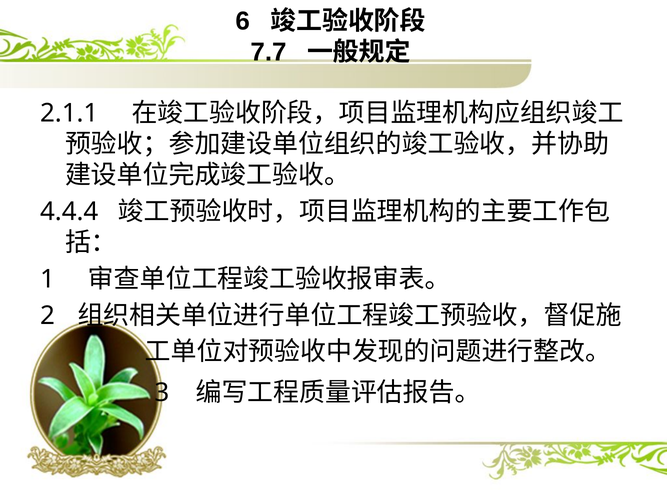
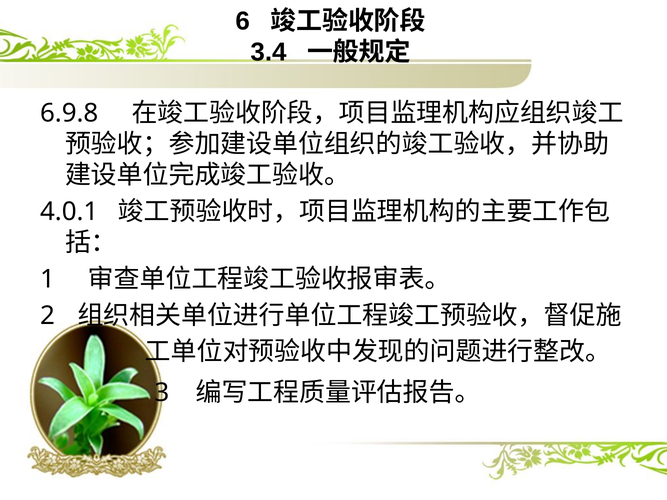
7.7: 7.7 -> 3.4
2.1.1: 2.1.1 -> 6.9.8
4.4.4: 4.4.4 -> 4.0.1
